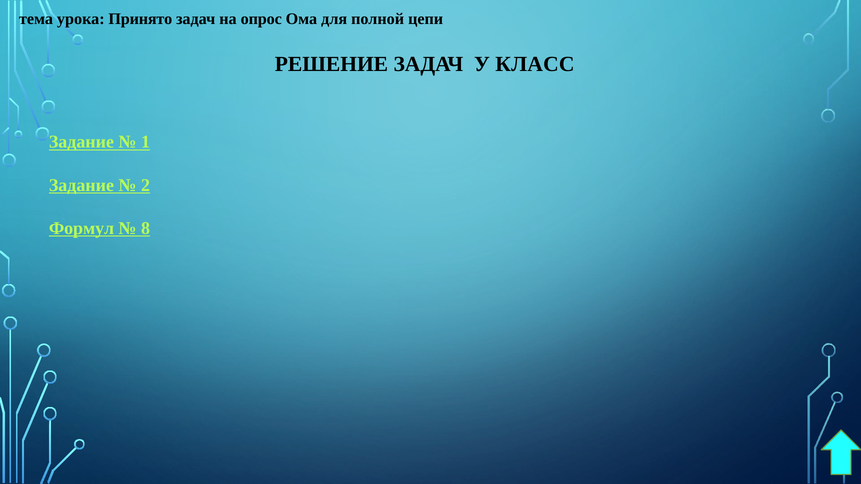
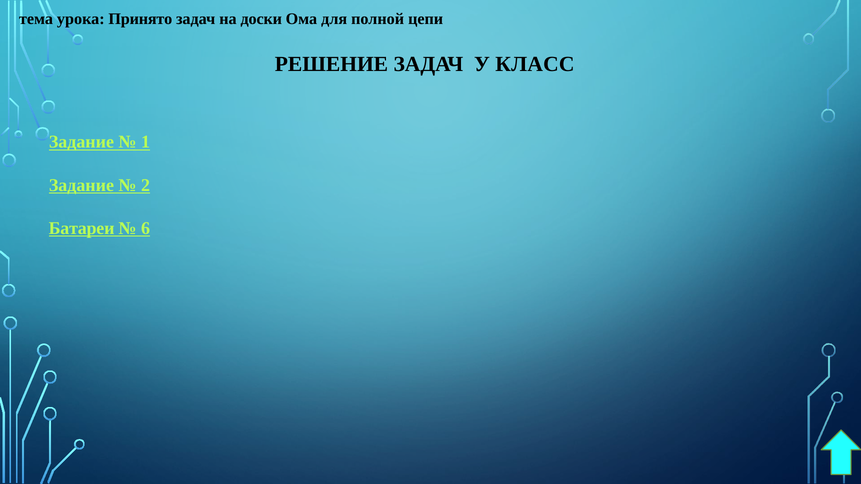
опрос: опрос -> доски
Формул: Формул -> Батареи
8: 8 -> 6
